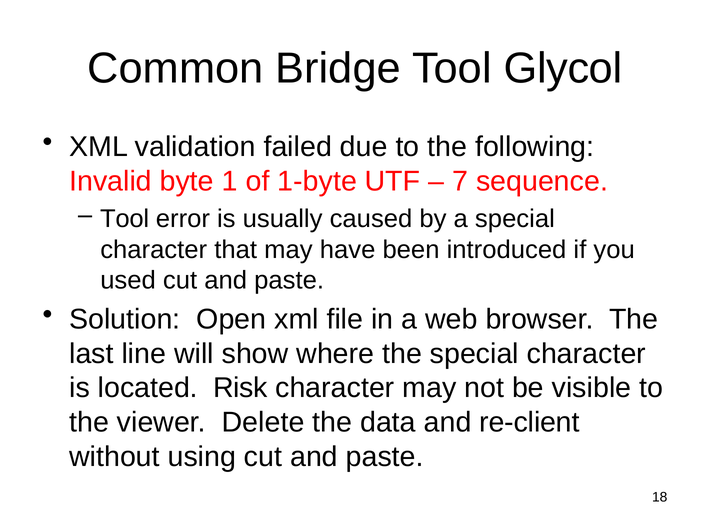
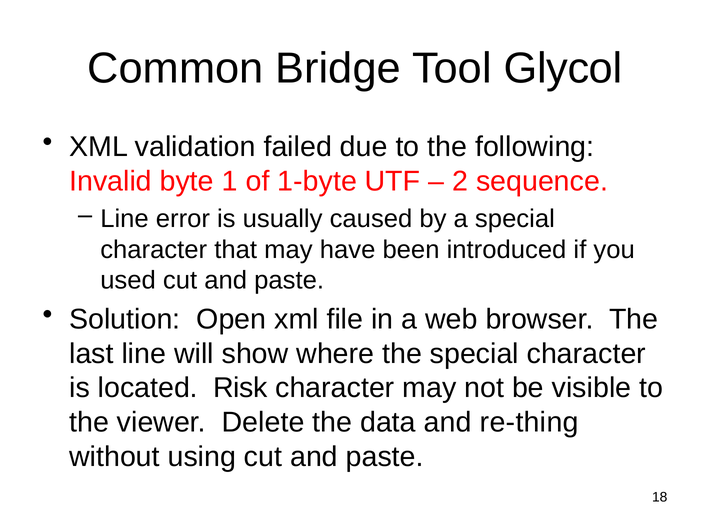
7: 7 -> 2
Tool at (125, 219): Tool -> Line
re-client: re-client -> re-thing
